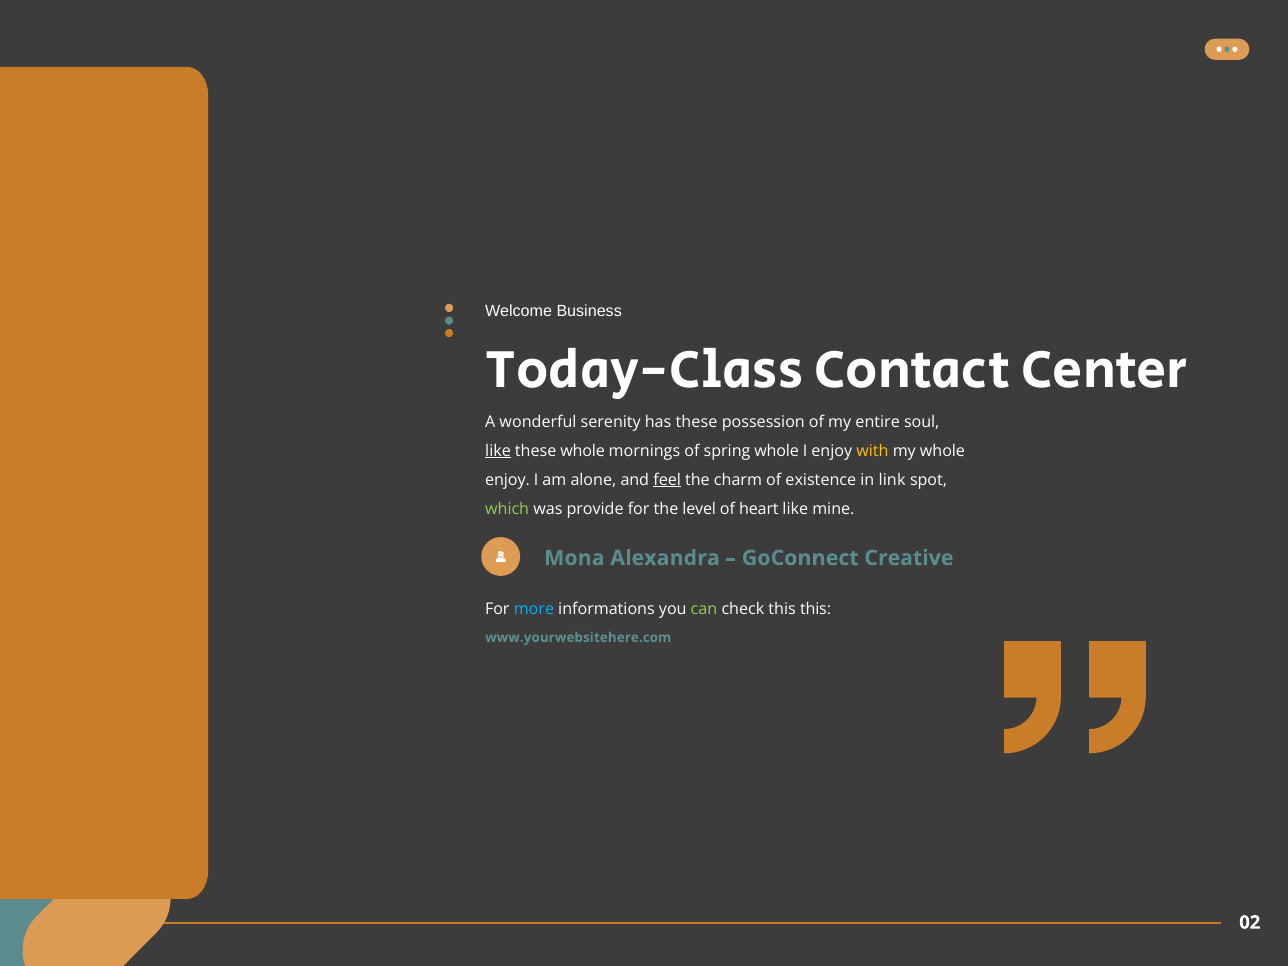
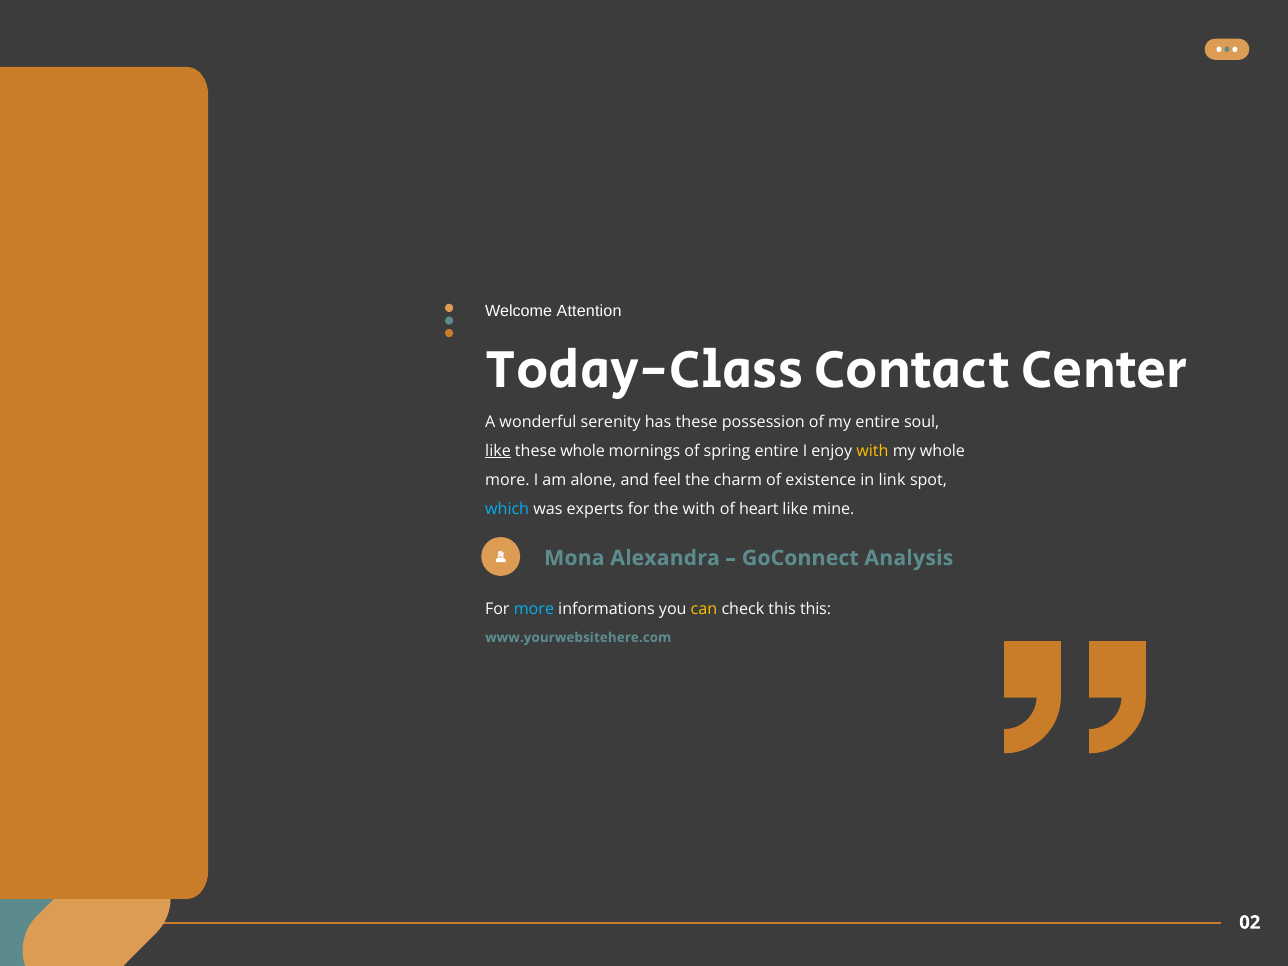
Business: Business -> Attention
spring whole: whole -> entire
enjoy at (507, 480): enjoy -> more
feel underline: present -> none
which colour: light green -> light blue
provide: provide -> experts
the level: level -> with
Creative: Creative -> Analysis
can colour: light green -> yellow
